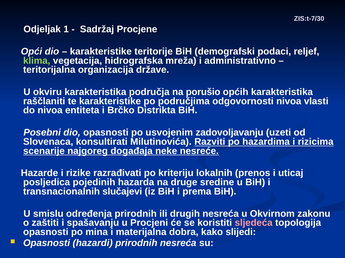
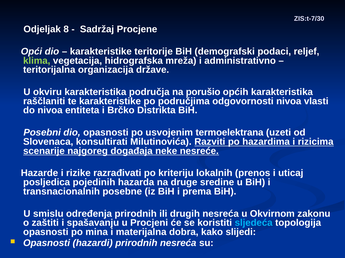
1: 1 -> 8
zadovoljavanju: zadovoljavanju -> termoelektrana
slučajevi: slučajevi -> posebne
sljedeća colour: pink -> light blue
